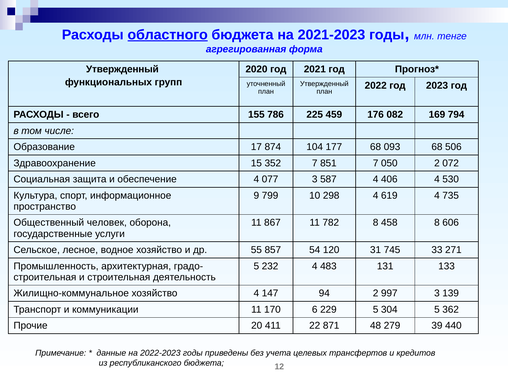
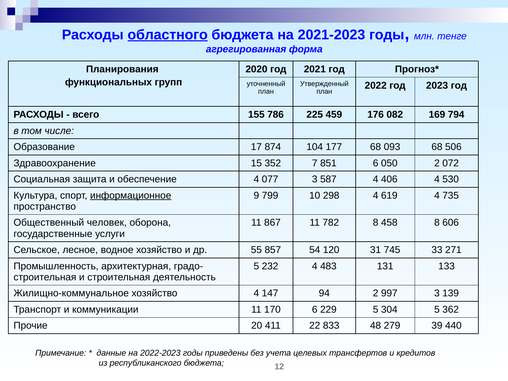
Утвержденный at (122, 69): Утвержденный -> Планирования
851 7: 7 -> 6
информационное underline: none -> present
871: 871 -> 833
